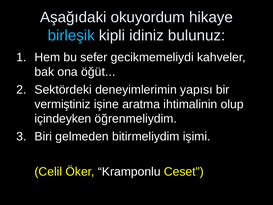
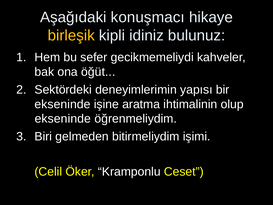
okuyordum: okuyordum -> konuşmacı
birleşik colour: light blue -> yellow
vermiştiniz at (63, 104): vermiştiniz -> ekseninde
içindeyken at (63, 119): içindeyken -> ekseninde
